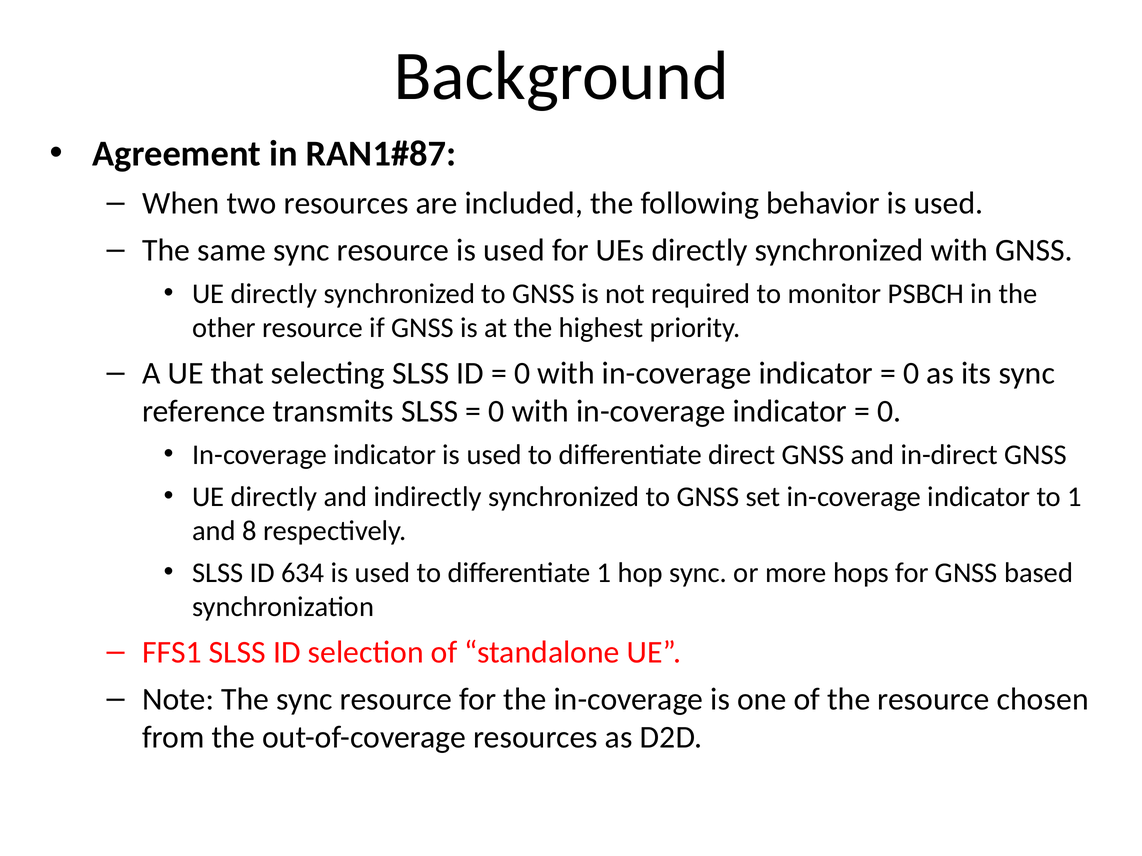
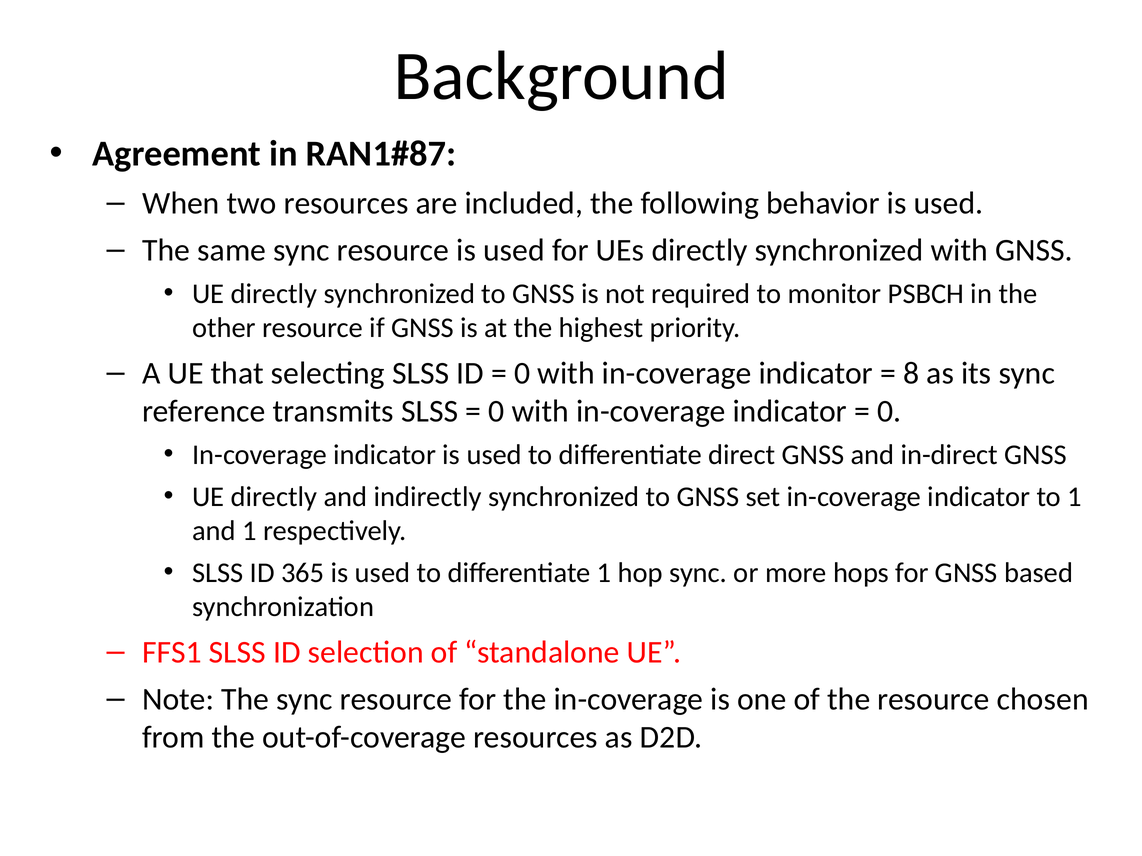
0 at (911, 373): 0 -> 8
and 8: 8 -> 1
634: 634 -> 365
